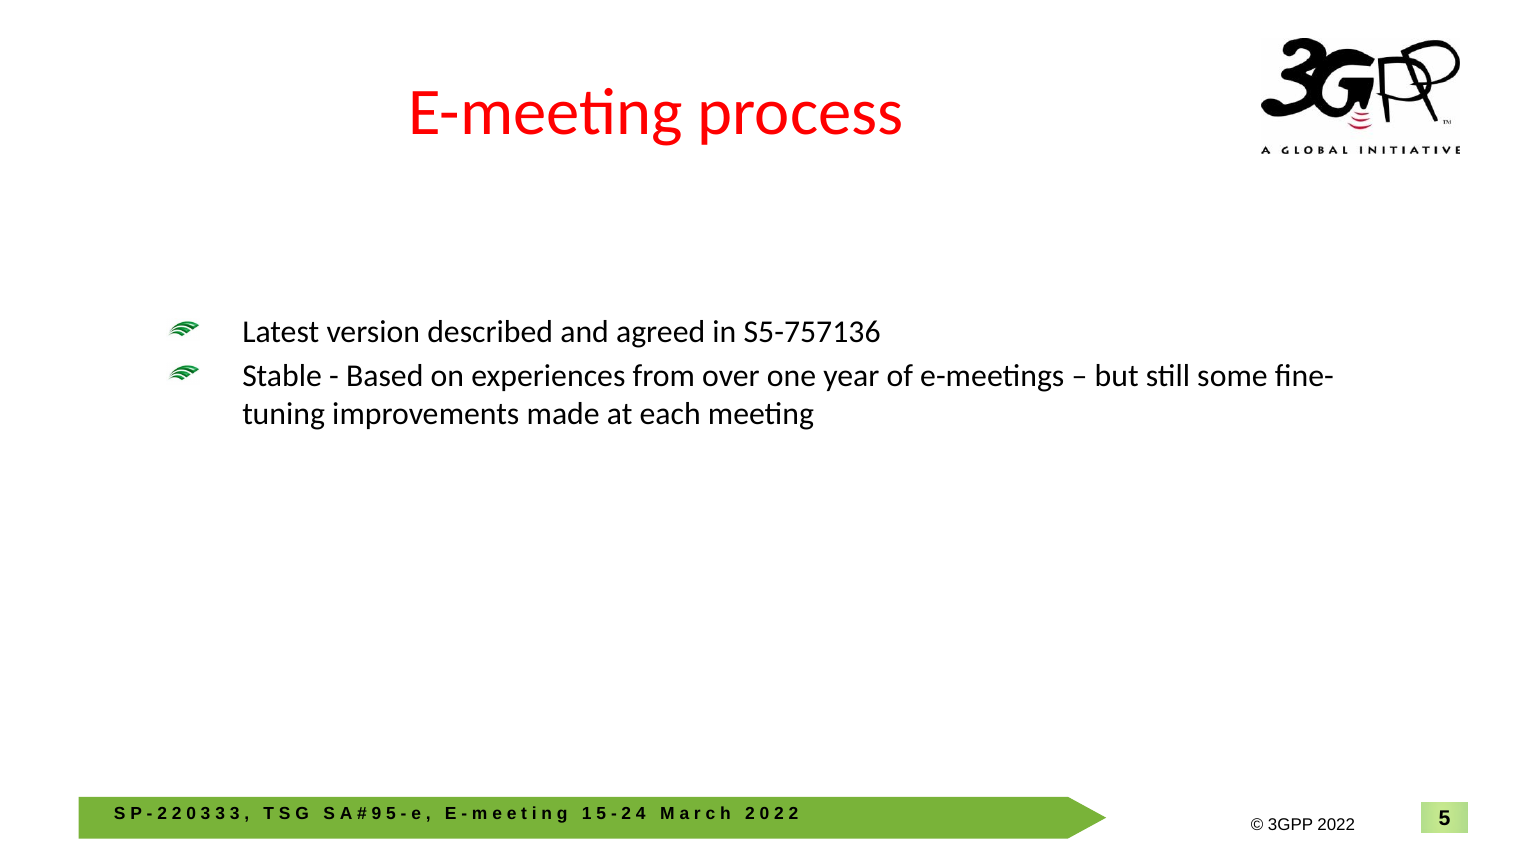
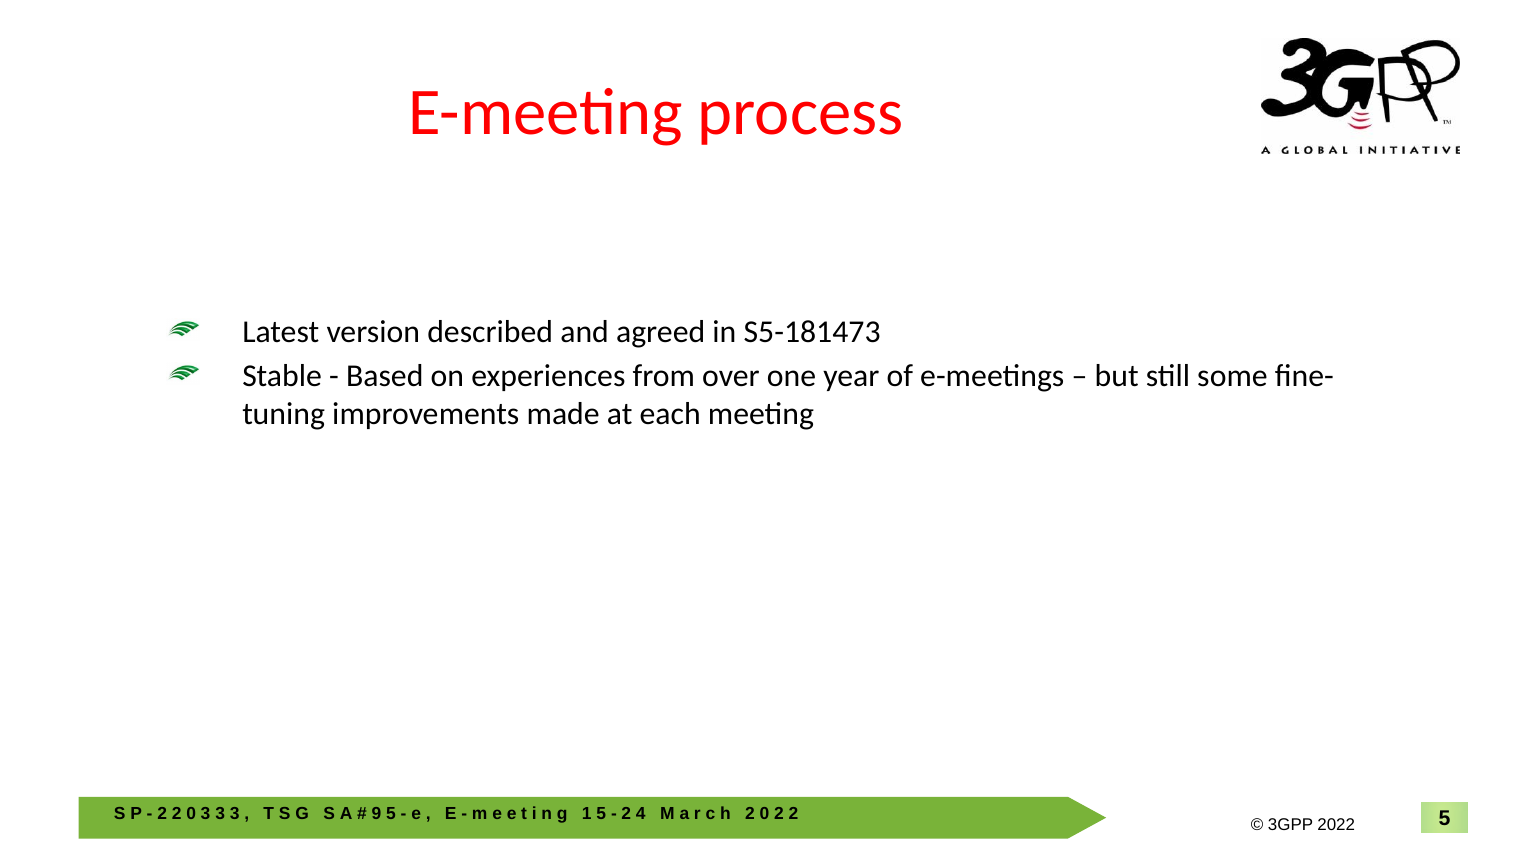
S5-757136: S5-757136 -> S5-181473
